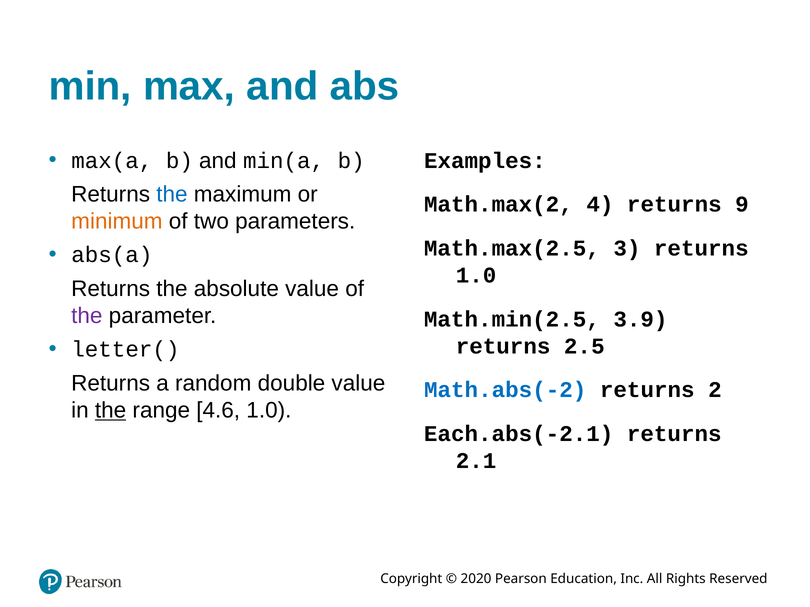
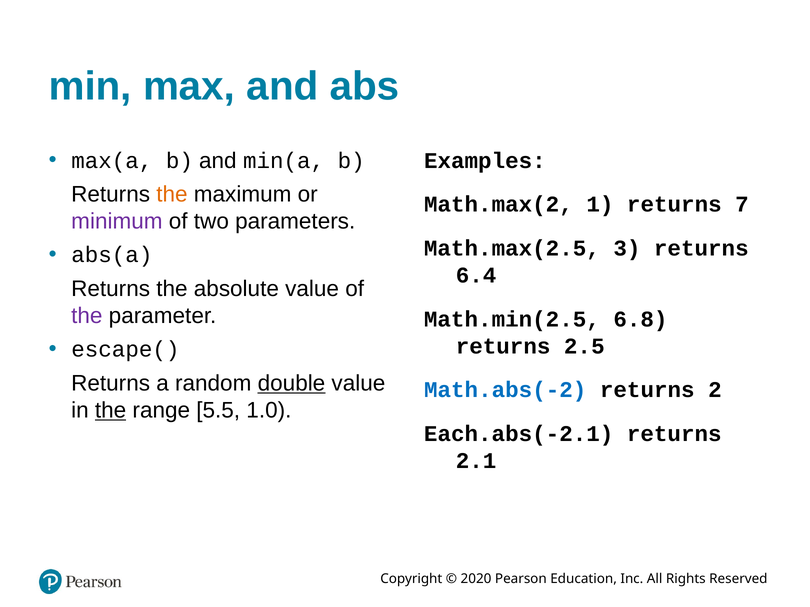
the at (172, 194) colour: blue -> orange
4: 4 -> 1
9: 9 -> 7
minimum colour: orange -> purple
1.0 at (476, 275): 1.0 -> 6.4
3.9: 3.9 -> 6.8
letter(: letter( -> escape(
double underline: none -> present
4.6: 4.6 -> 5.5
